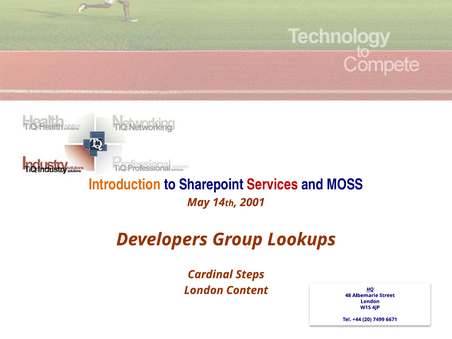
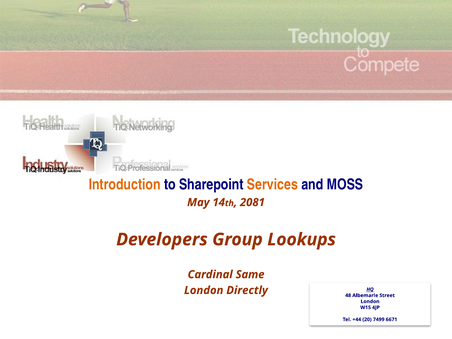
Services colour: red -> orange
2001: 2001 -> 2081
Steps: Steps -> Same
Content: Content -> Directly
